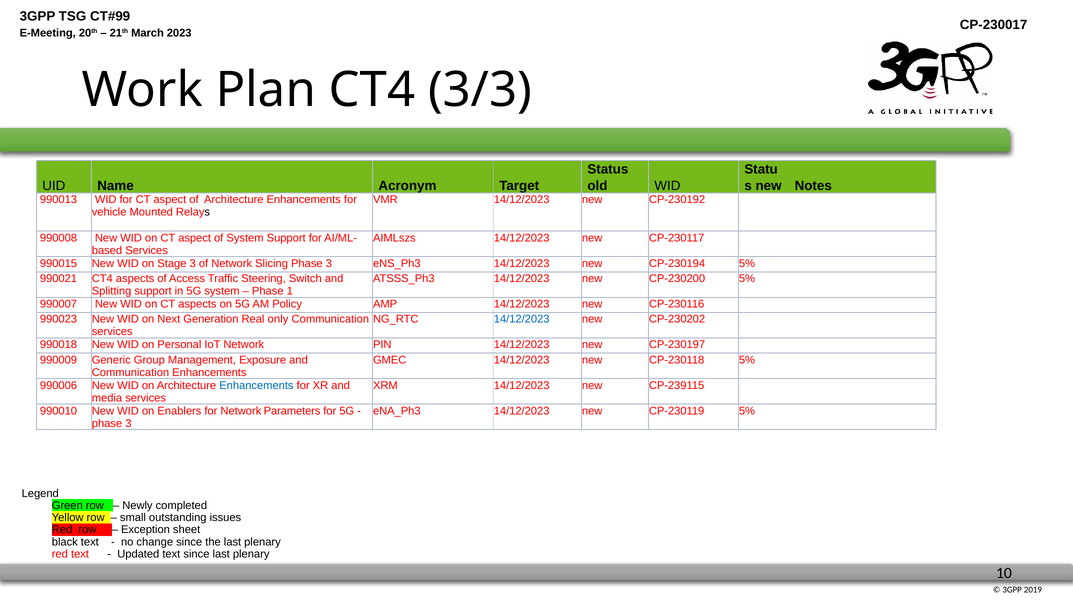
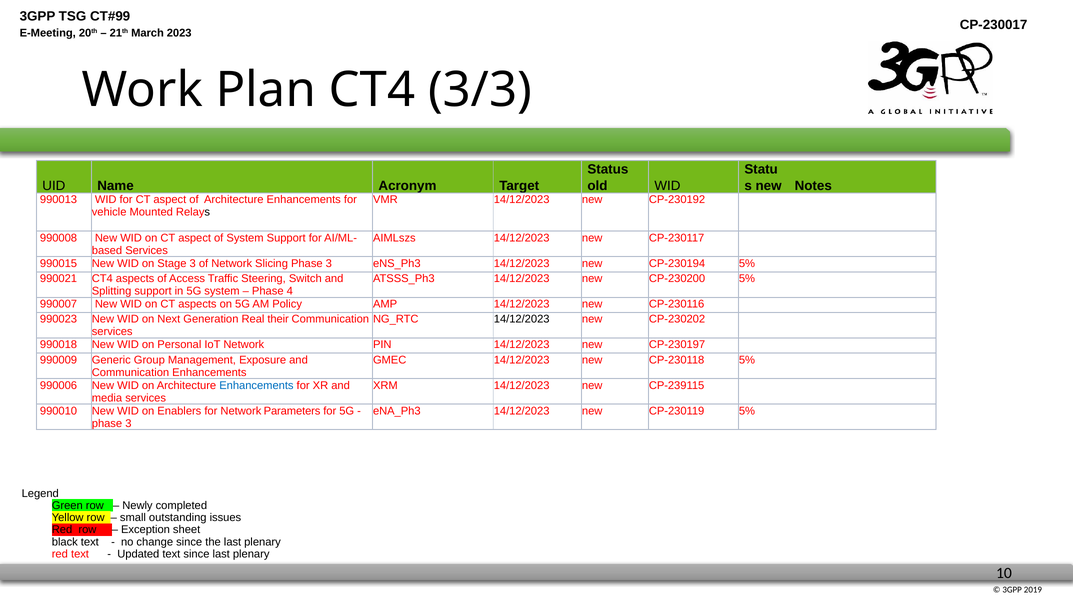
1: 1 -> 4
only: only -> their
14/12/2023 at (522, 320) colour: blue -> black
